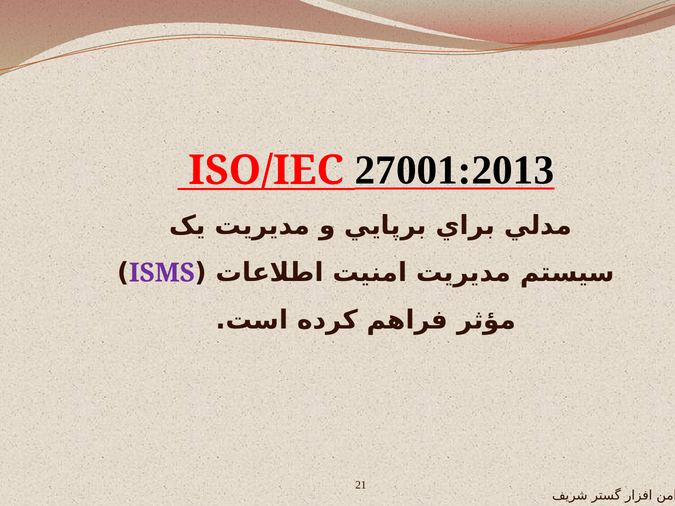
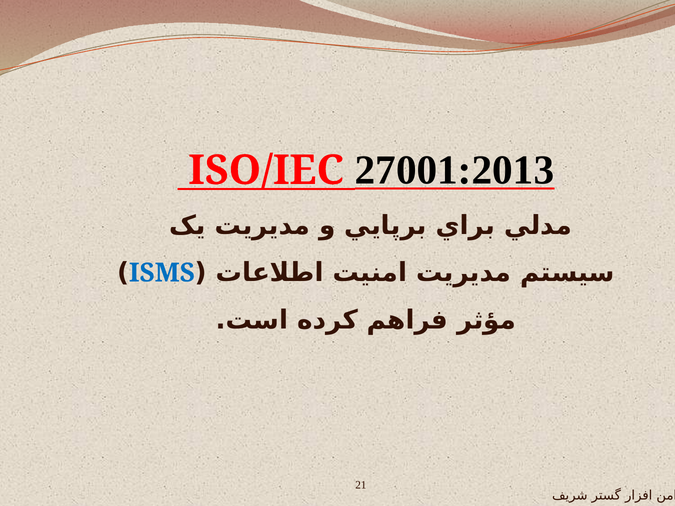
ISMS colour: purple -> blue
